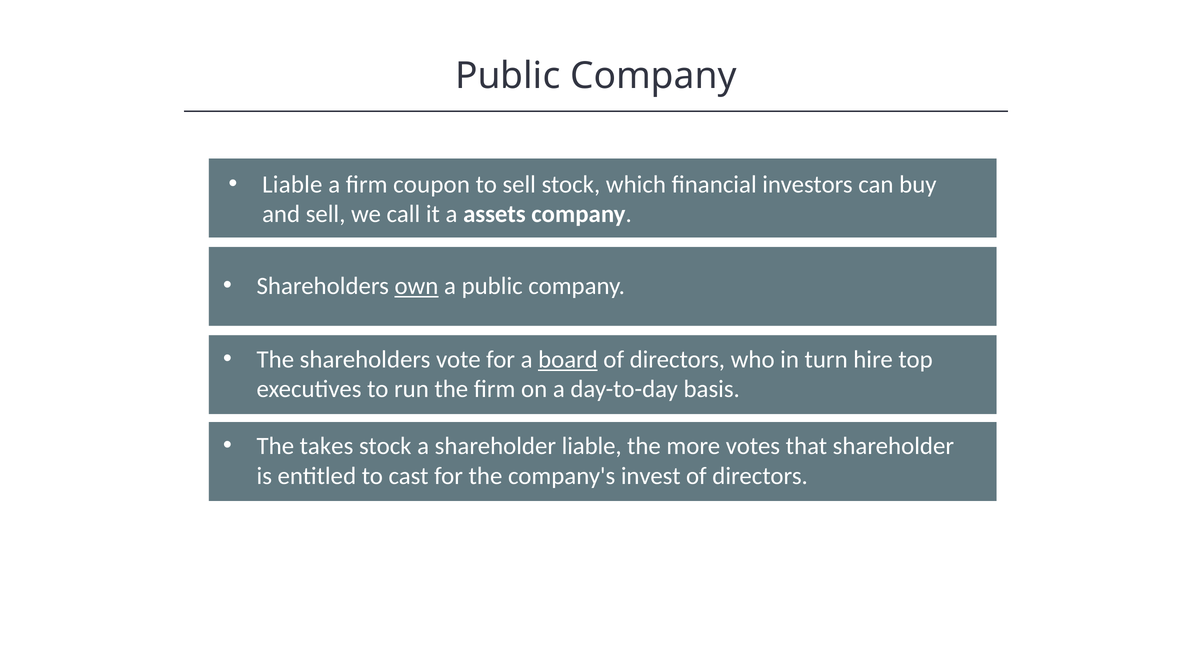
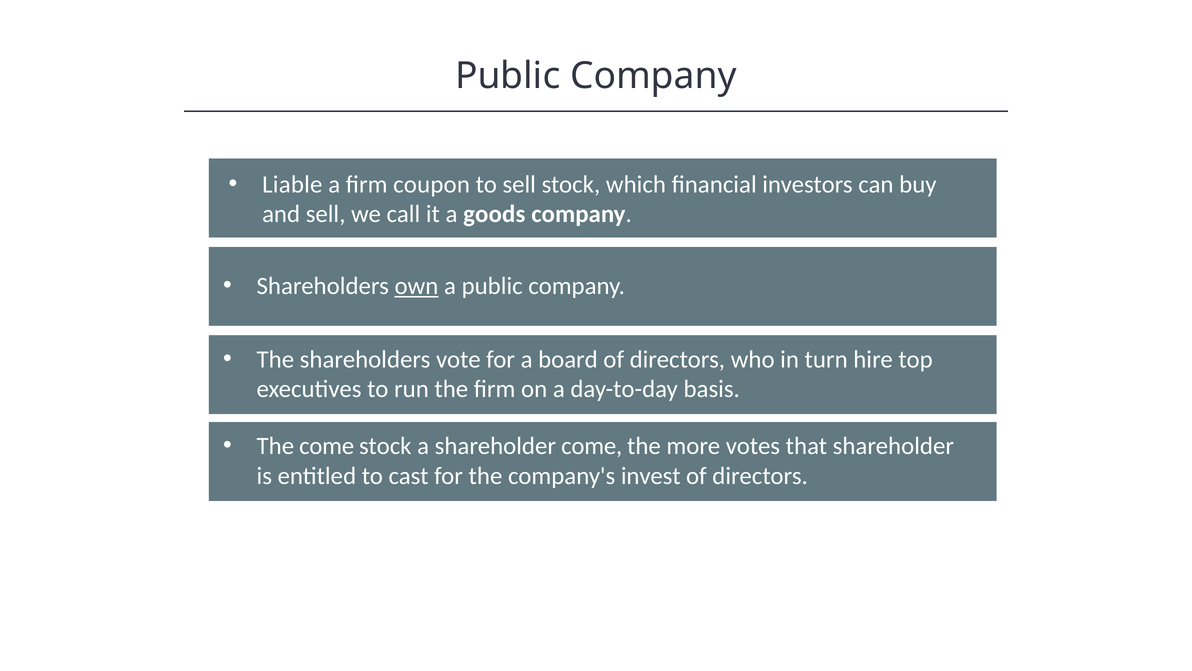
assets: assets -> goods
board underline: present -> none
The takes: takes -> come
shareholder liable: liable -> come
